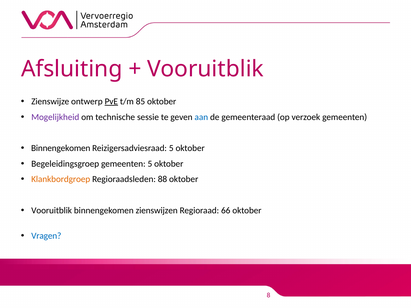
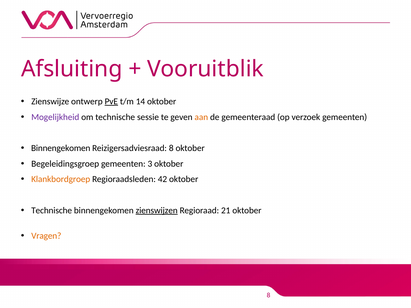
85: 85 -> 14
aan colour: blue -> orange
Reizigersadviesraad 5: 5 -> 8
gemeenten 5: 5 -> 3
88: 88 -> 42
Vooruitblik at (52, 211): Vooruitblik -> Technische
zienswijzen underline: none -> present
66: 66 -> 21
Vragen colour: blue -> orange
